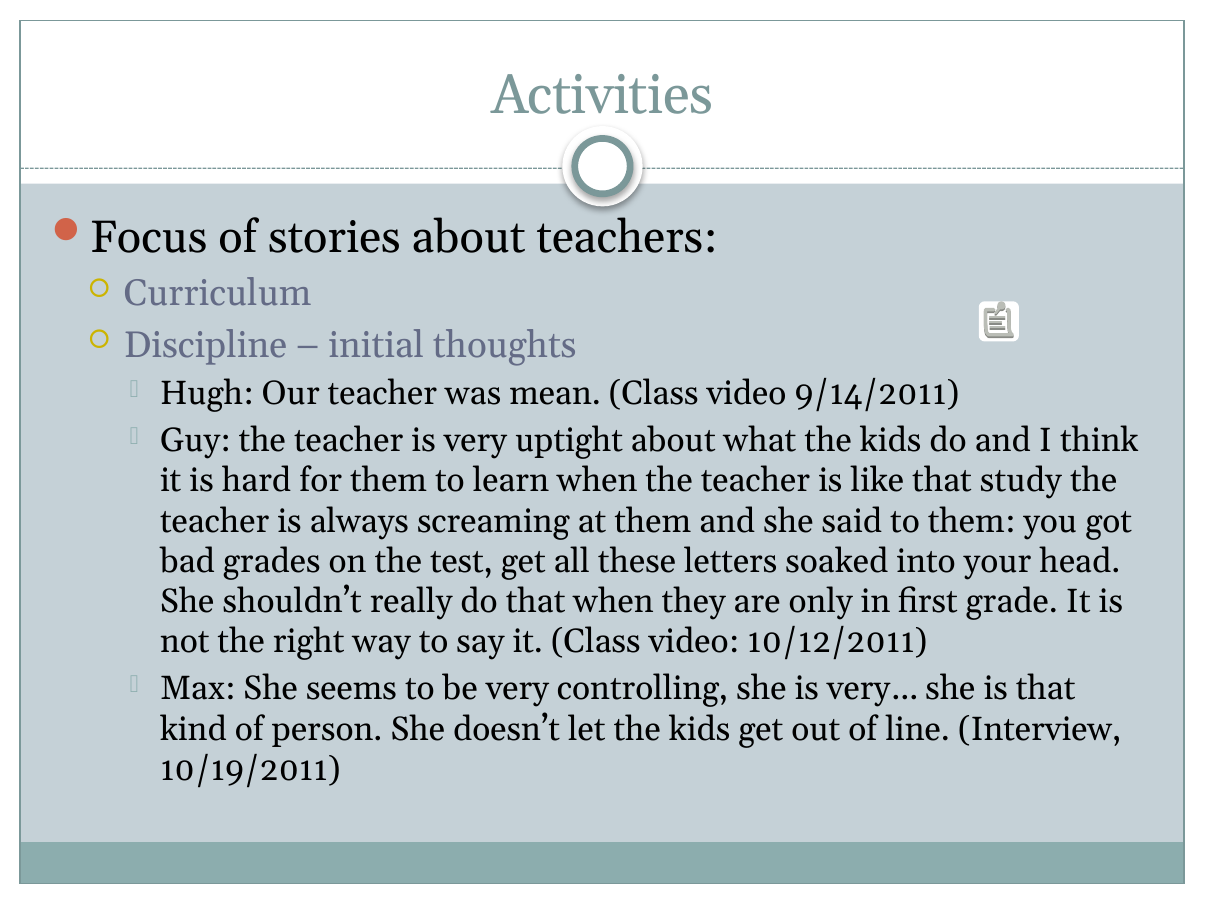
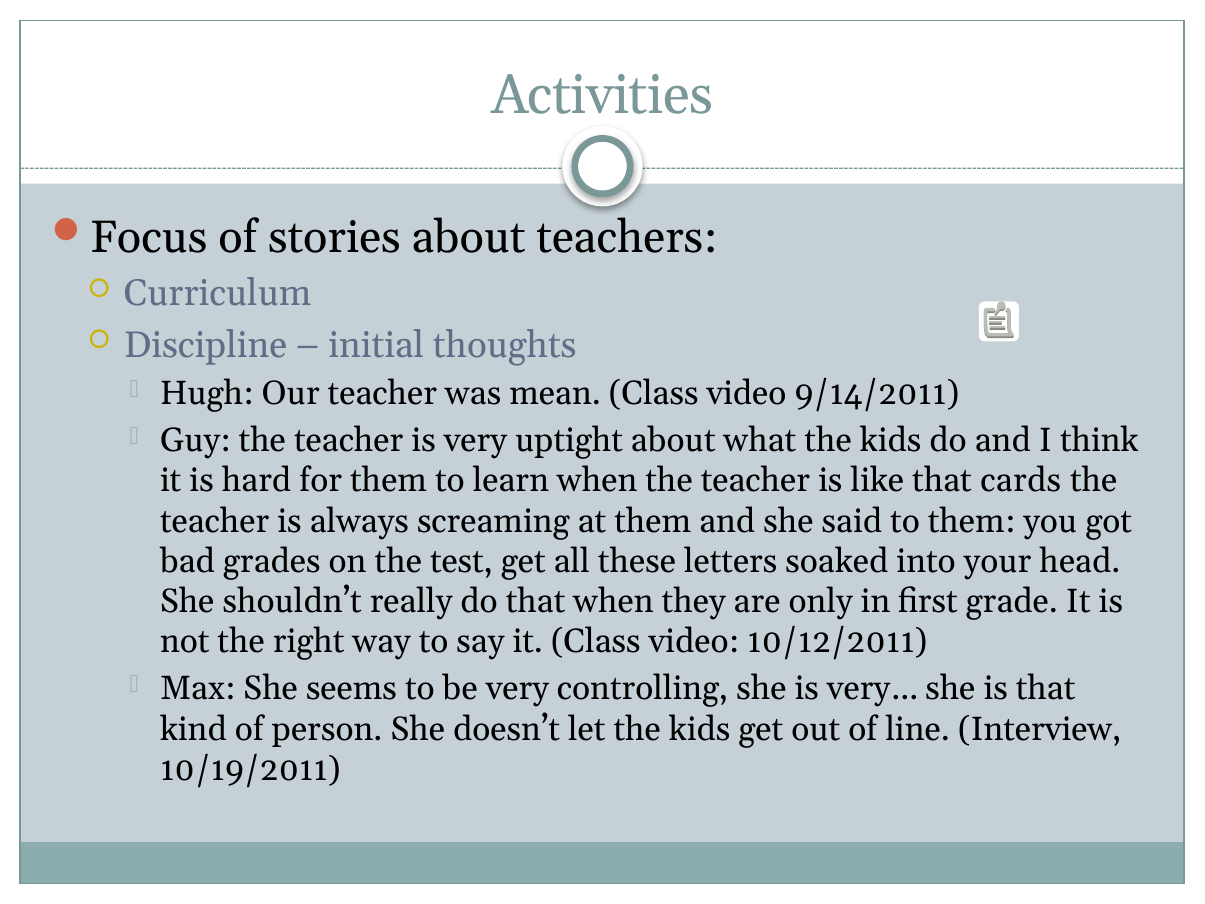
study: study -> cards
